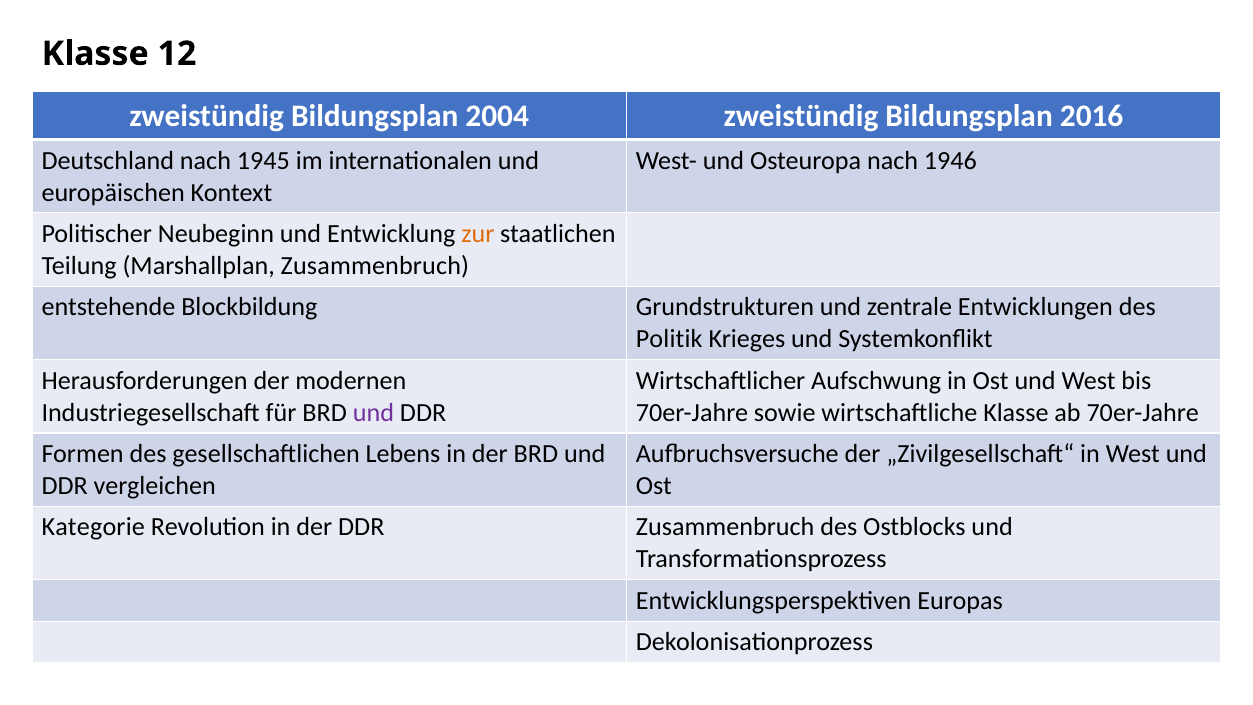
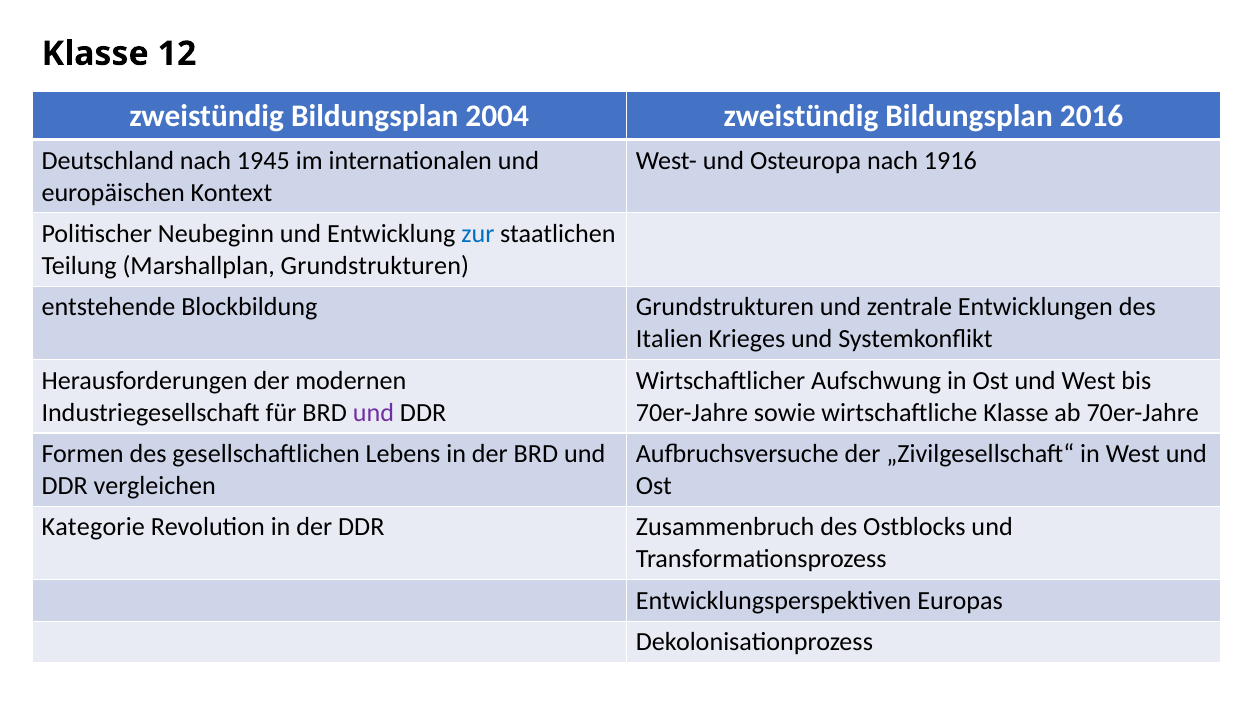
1946: 1946 -> 1916
zur colour: orange -> blue
Marshallplan Zusammenbruch: Zusammenbruch -> Grundstrukturen
Politik: Politik -> Italien
